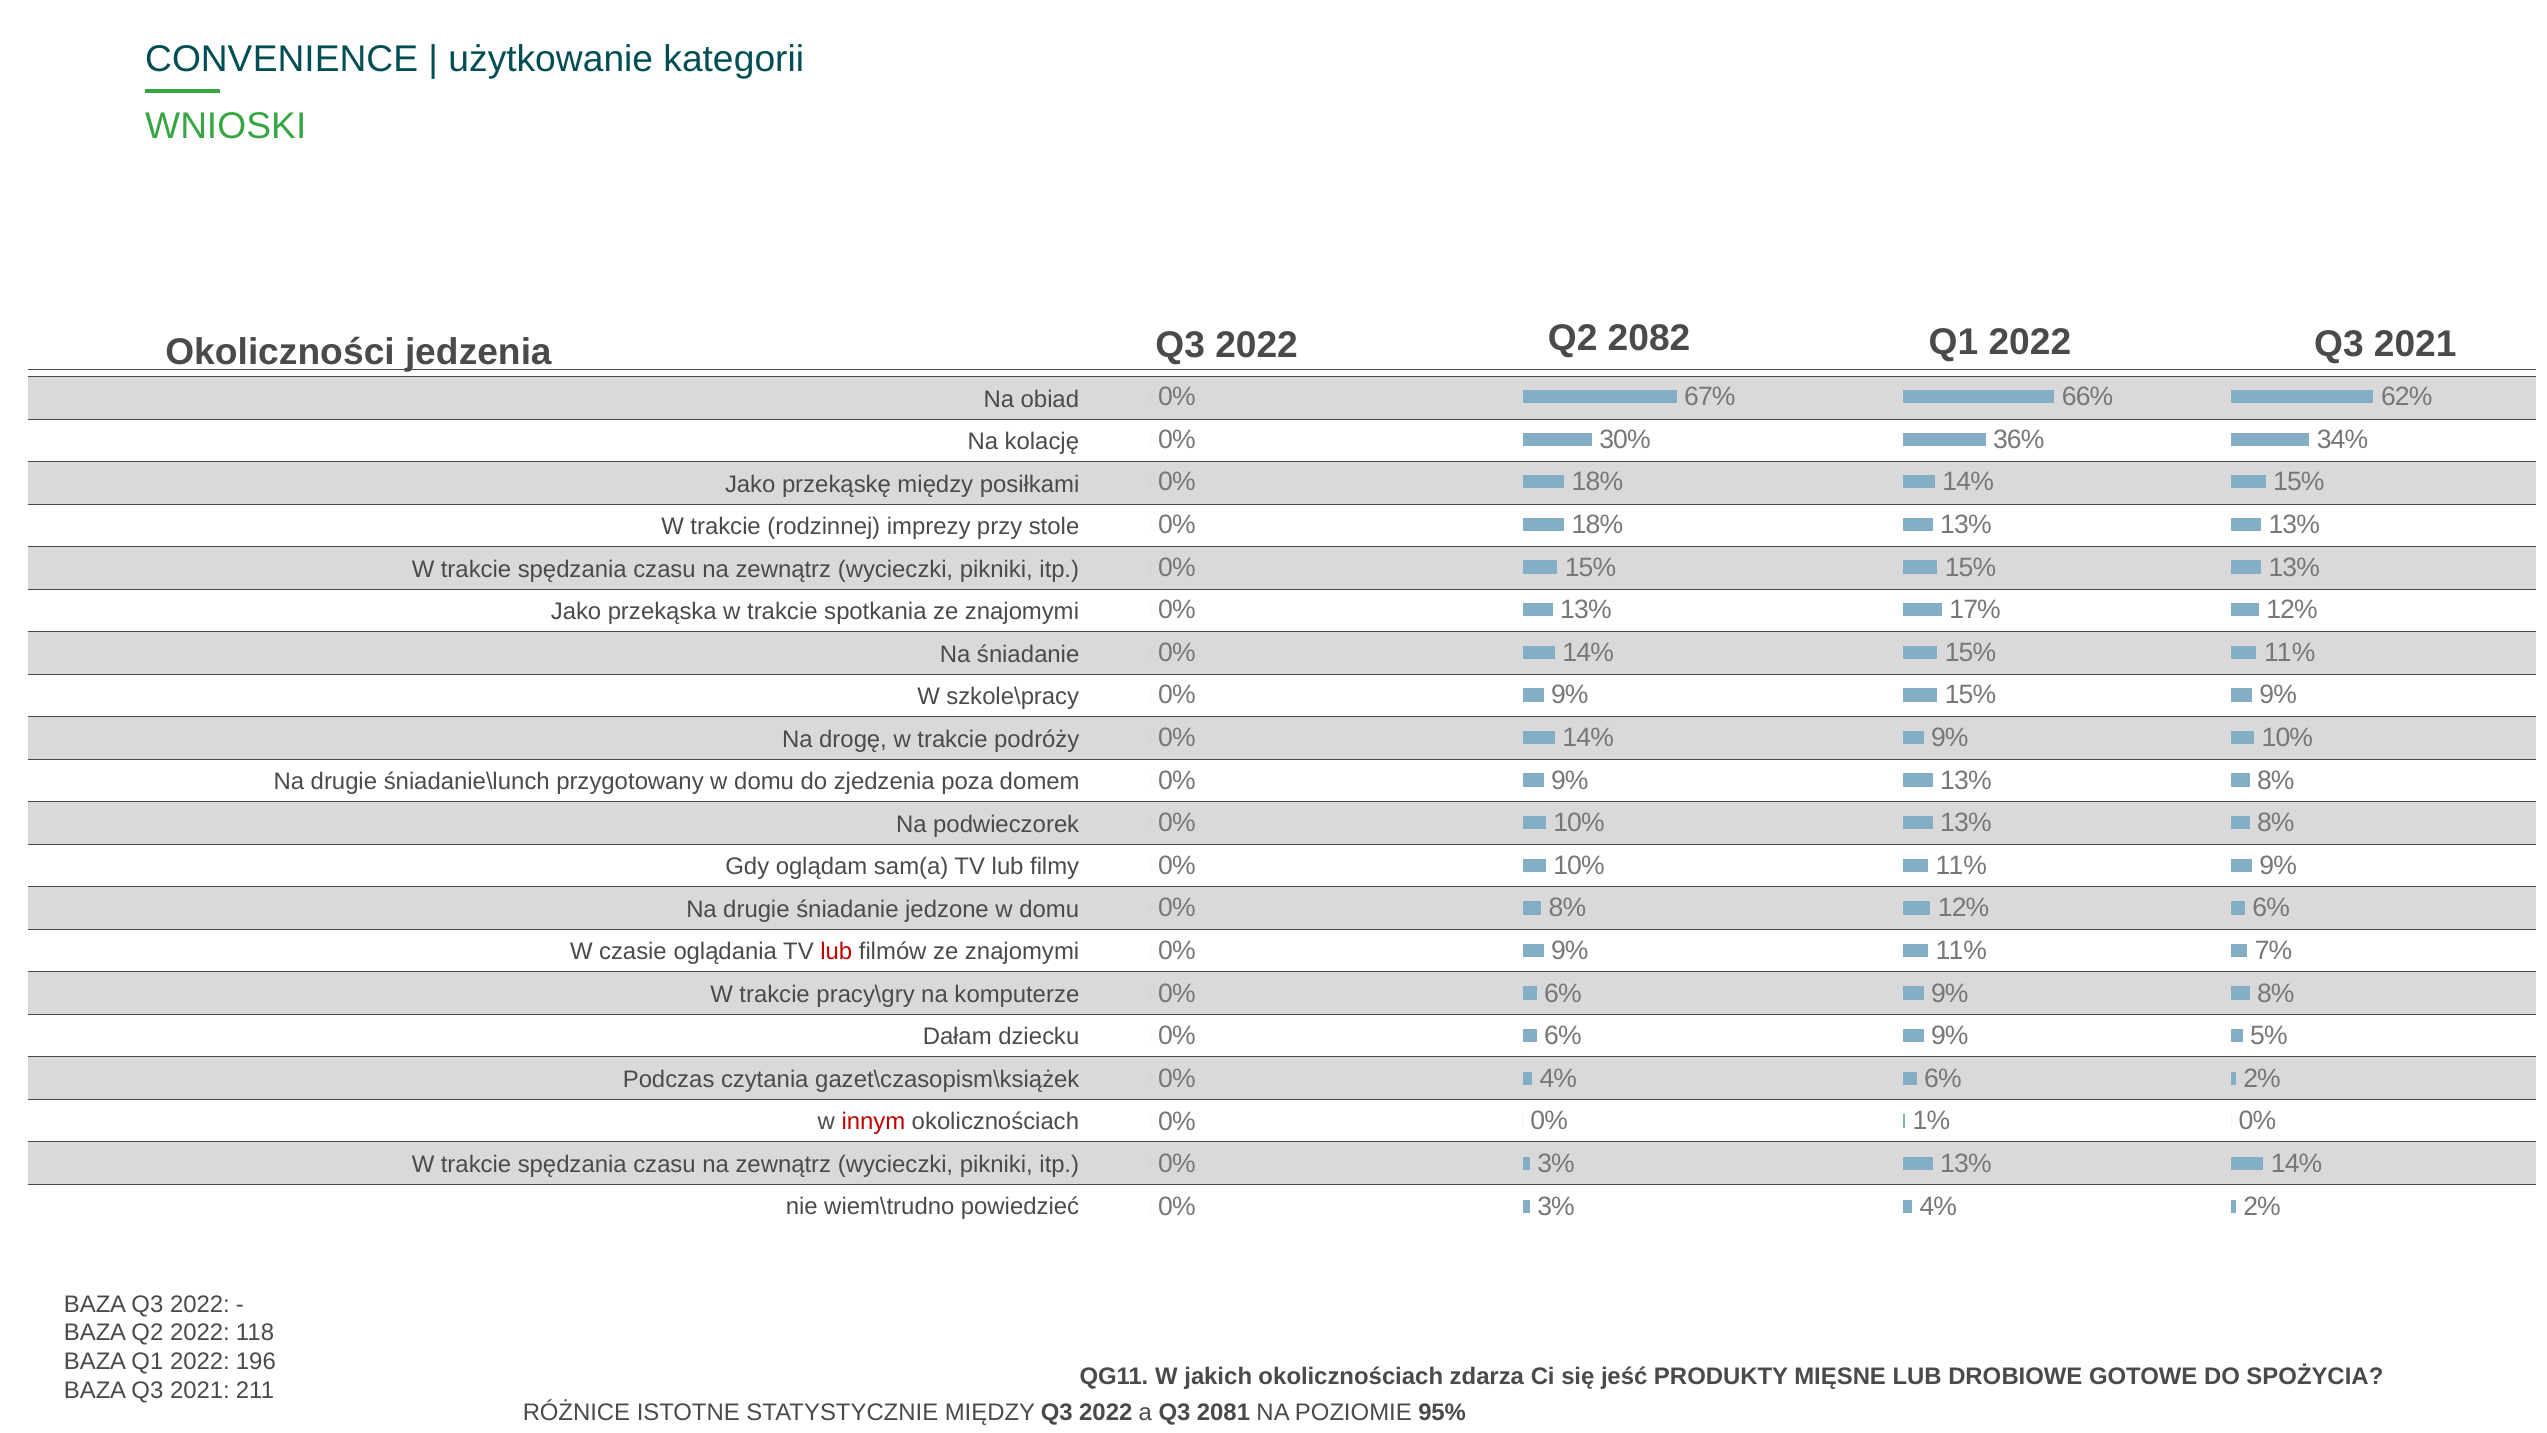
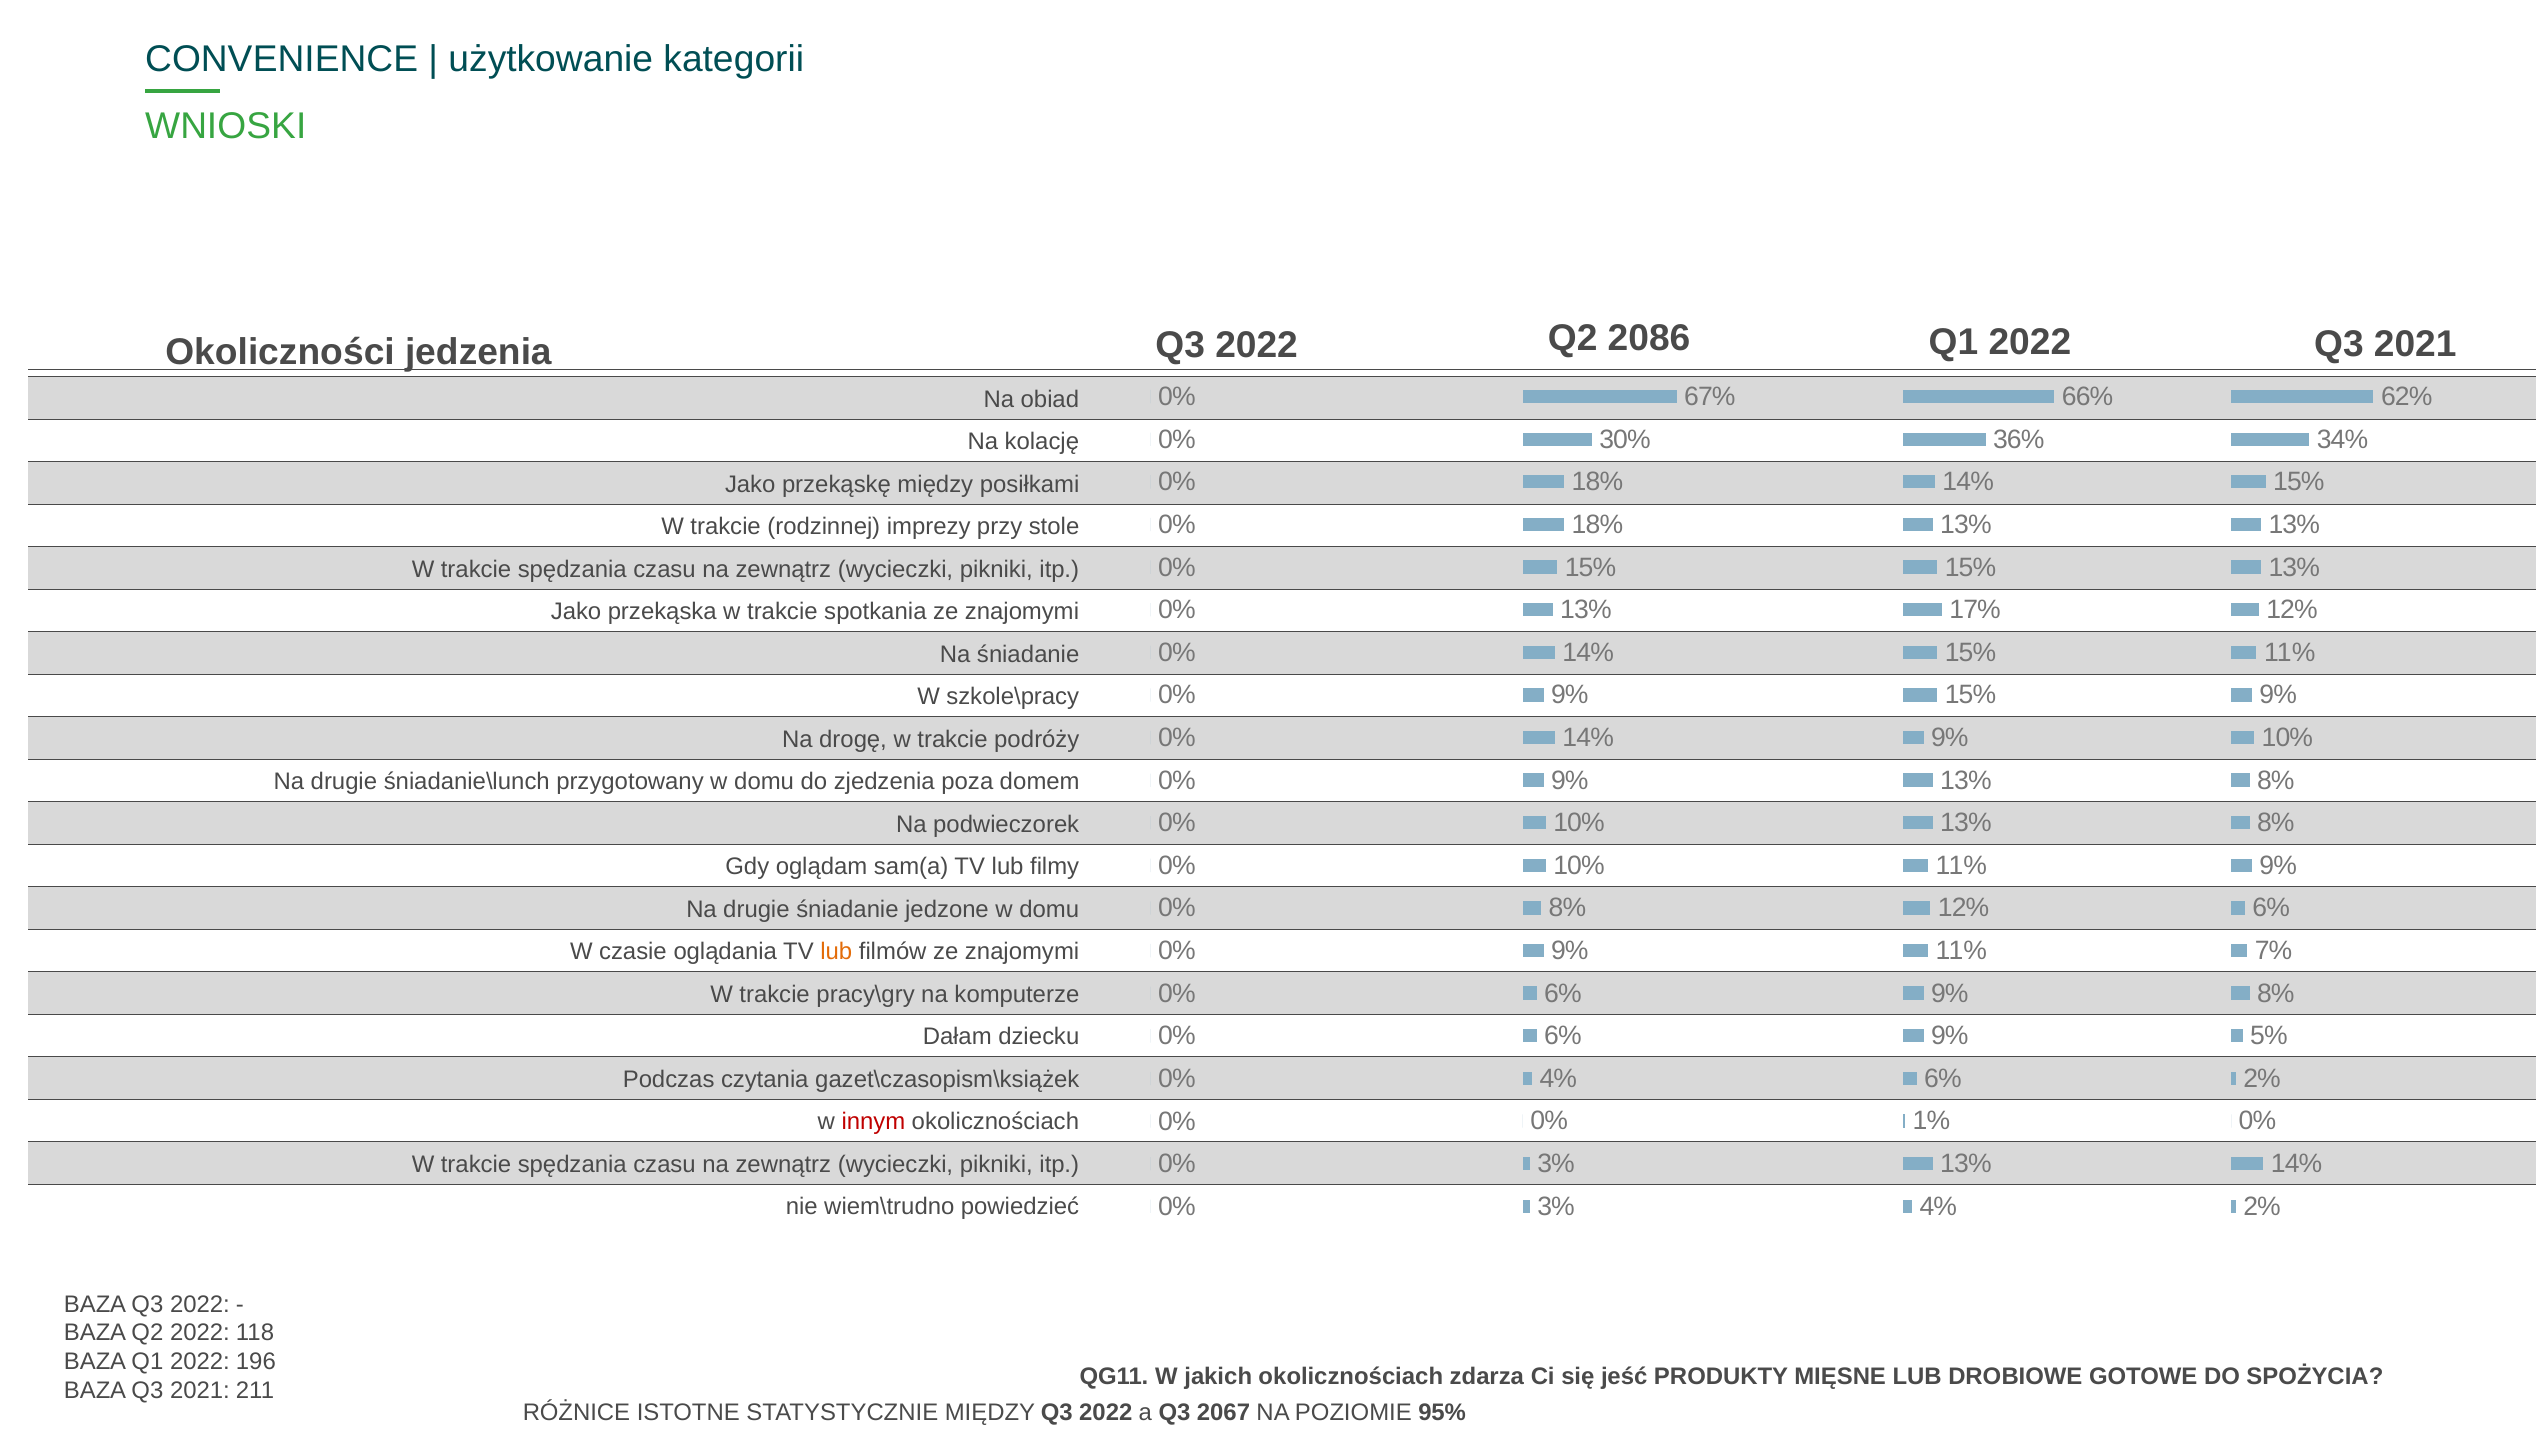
2082: 2082 -> 2086
lub at (836, 951) colour: red -> orange
2081: 2081 -> 2067
